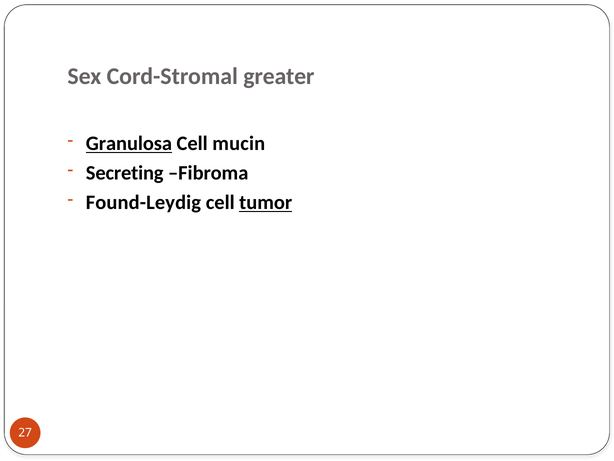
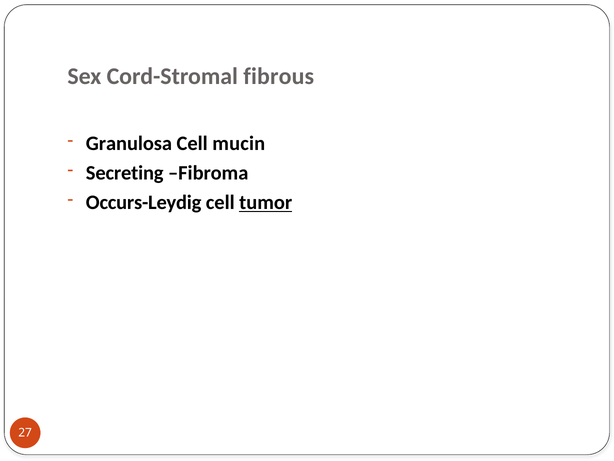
greater: greater -> fibrous
Granulosa underline: present -> none
Found-Leydig: Found-Leydig -> Occurs-Leydig
